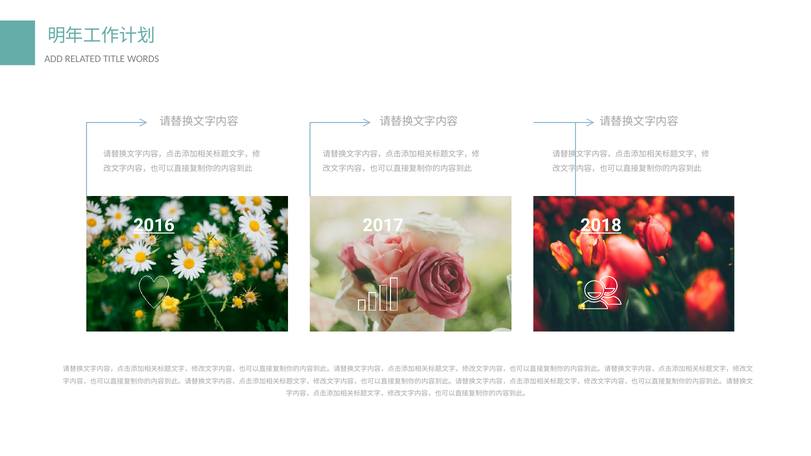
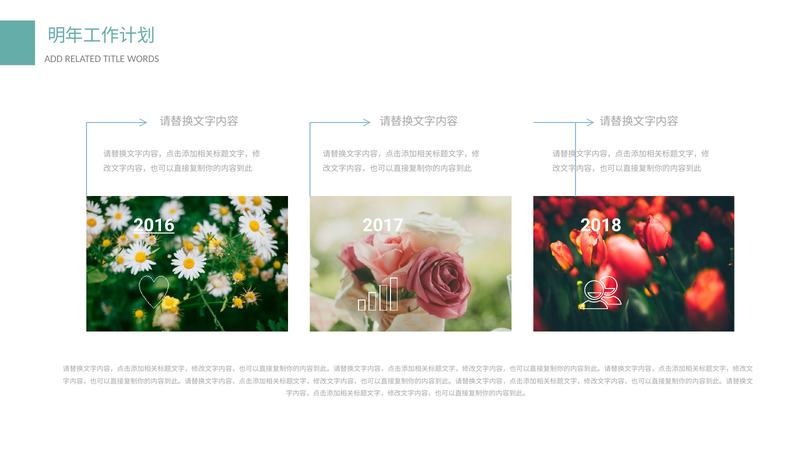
2018 underline: present -> none
